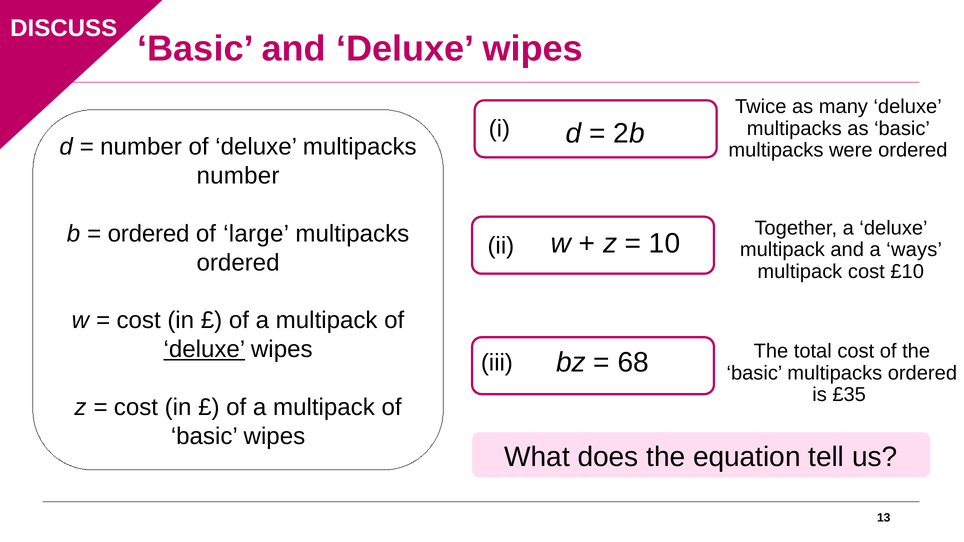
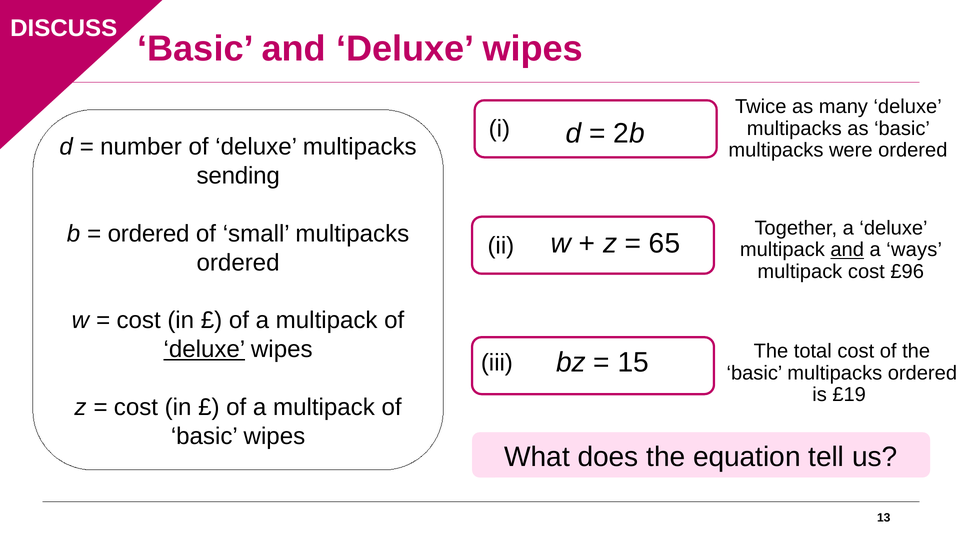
number at (238, 176): number -> sending
large: large -> small
10: 10 -> 65
and at (847, 250) underline: none -> present
£10: £10 -> £96
68: 68 -> 15
£35: £35 -> £19
